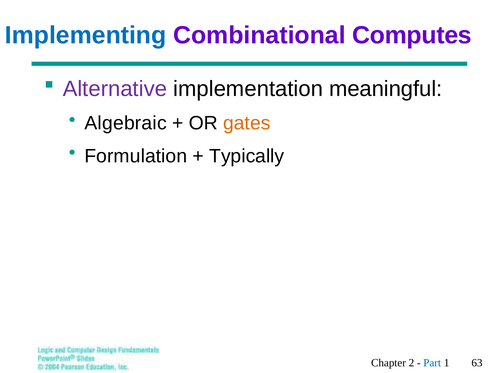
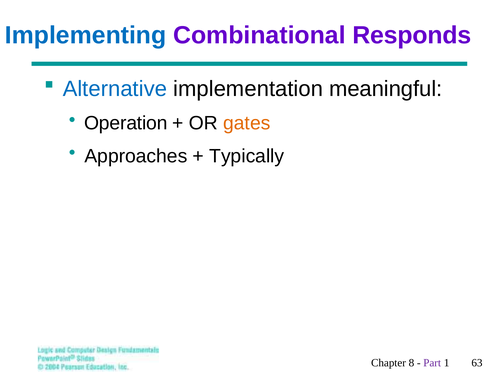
Computes: Computes -> Responds
Alternative colour: purple -> blue
Algebraic: Algebraic -> Operation
Formulation: Formulation -> Approaches
2: 2 -> 8
Part colour: blue -> purple
